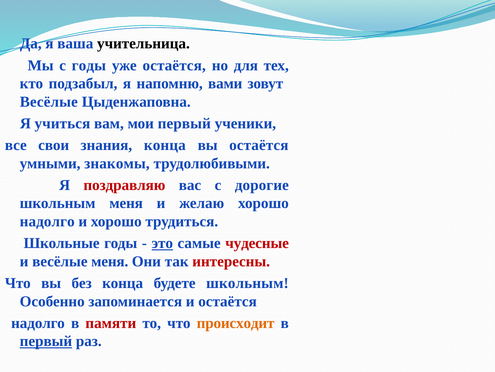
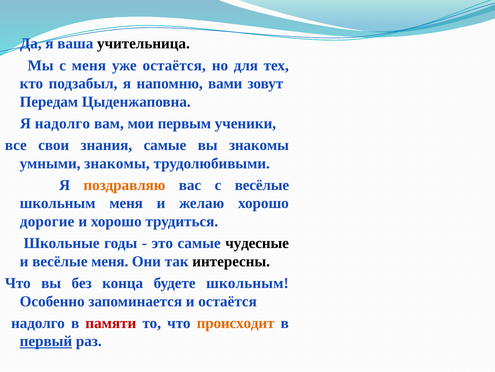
с годы: годы -> меня
Весёлые at (49, 101): Весёлые -> Передам
Я учиться: учиться -> надолго
мои первый: первый -> первым
знания конца: конца -> самые
вы остаётся: остаётся -> знакомы
поздравляю colour: red -> orange
с дорогие: дорогие -> весёлые
надолго at (47, 221): надолго -> дорогие
это underline: present -> none
чудесные colour: red -> black
интересны colour: red -> black
